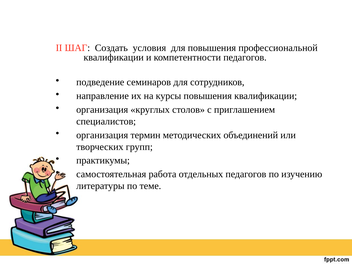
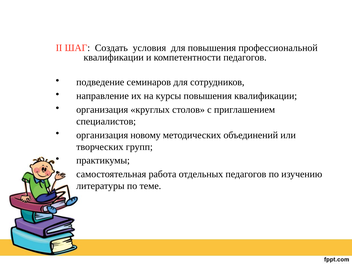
термин: термин -> новому
